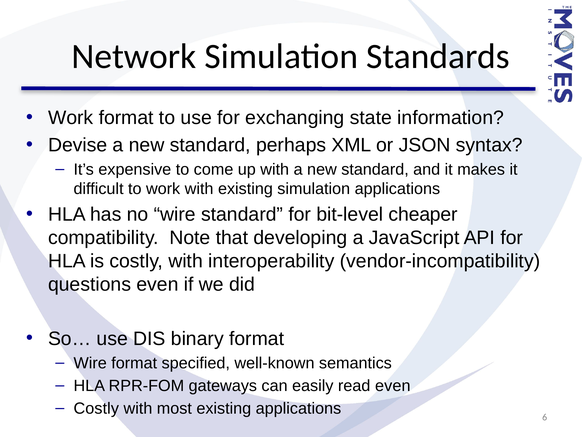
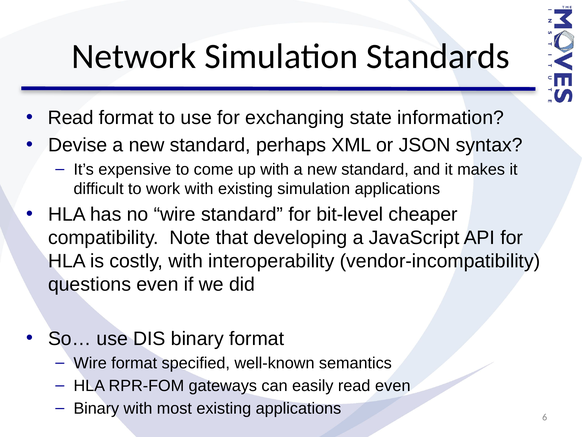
Work at (71, 118): Work -> Read
Costly at (96, 408): Costly -> Binary
